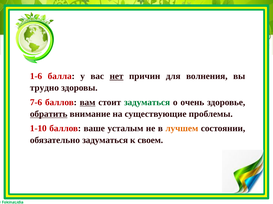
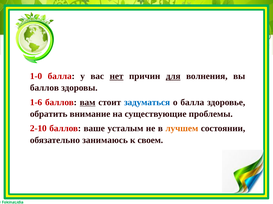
1-6: 1-6 -> 1-0
для underline: none -> present
трудно at (44, 88): трудно -> баллов
7-6: 7-6 -> 1-6
задуматься at (147, 103) colour: green -> blue
о очень: очень -> балла
обратить underline: present -> none
1-10: 1-10 -> 2-10
обязательно задуматься: задуматься -> занимаюсь
